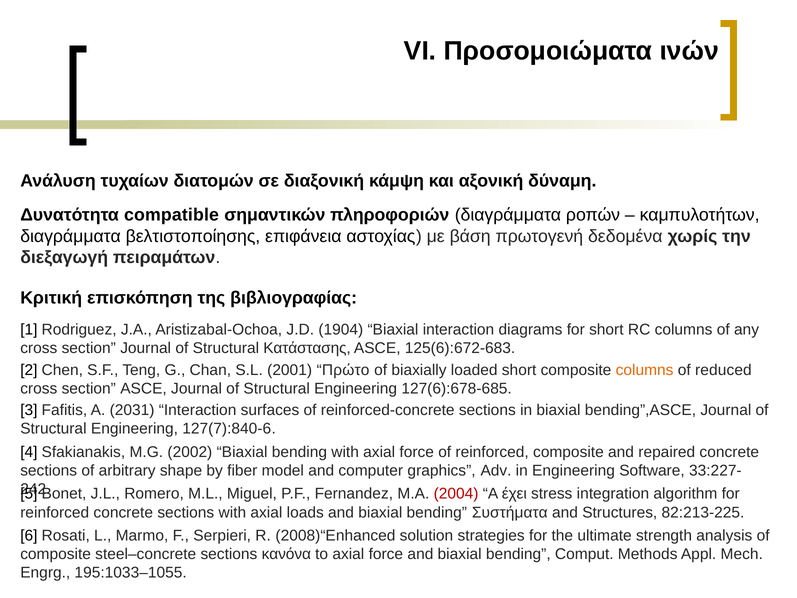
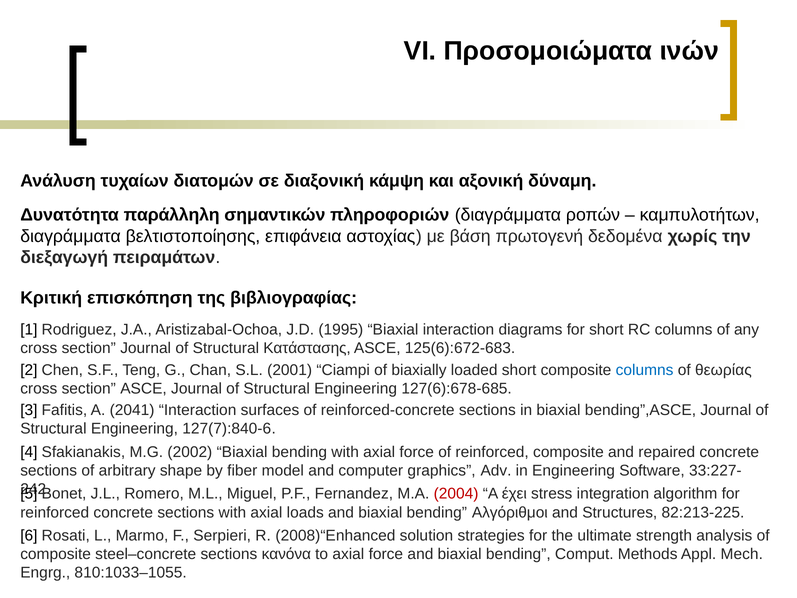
compatible: compatible -> παράλληλη
1904: 1904 -> 1995
Πρώτο: Πρώτο -> Ciampi
columns at (645, 370) colour: orange -> blue
reduced: reduced -> θεωρίας
2031: 2031 -> 2041
Συστήματα: Συστήματα -> Αλγόριθμοι
195:1033–1055: 195:1033–1055 -> 810:1033–1055
